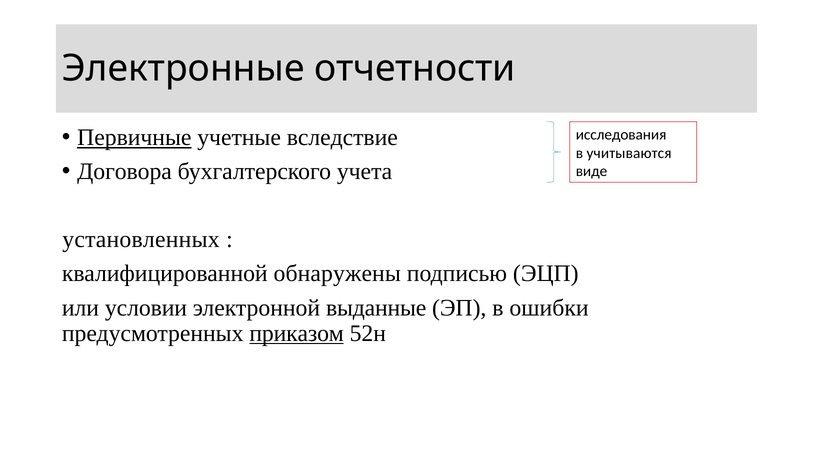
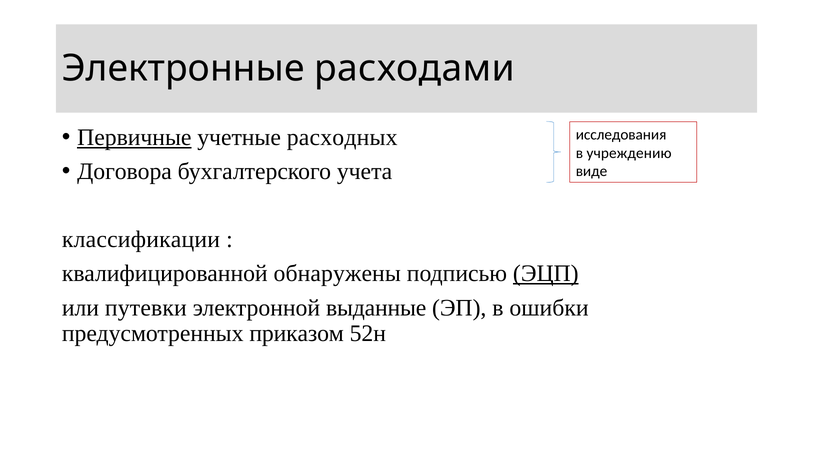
отчетности: отчетности -> расходами
вследствие: вследствие -> расходных
учитываются: учитываются -> учреждению
установленных: установленных -> классификации
ЭЦП underline: none -> present
условии: условии -> путевки
приказом underline: present -> none
